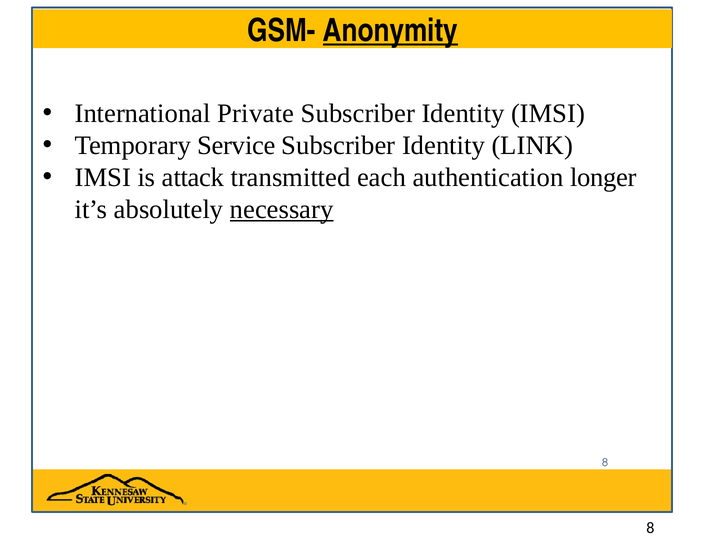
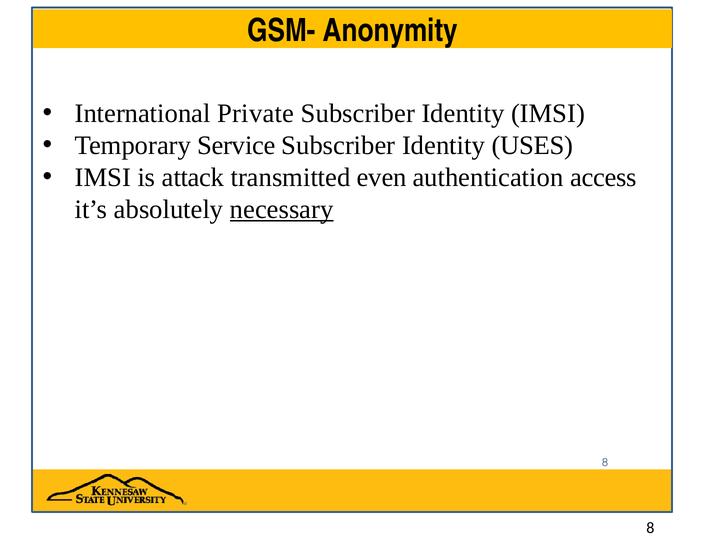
Anonymity underline: present -> none
LINK: LINK -> USES
each: each -> even
longer: longer -> access
